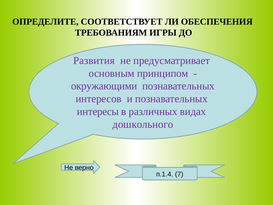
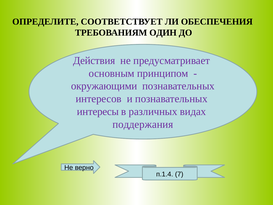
ИГРЫ: ИГРЫ -> ОДИН
Развития: Развития -> Действия
дошкольного: дошкольного -> поддержания
